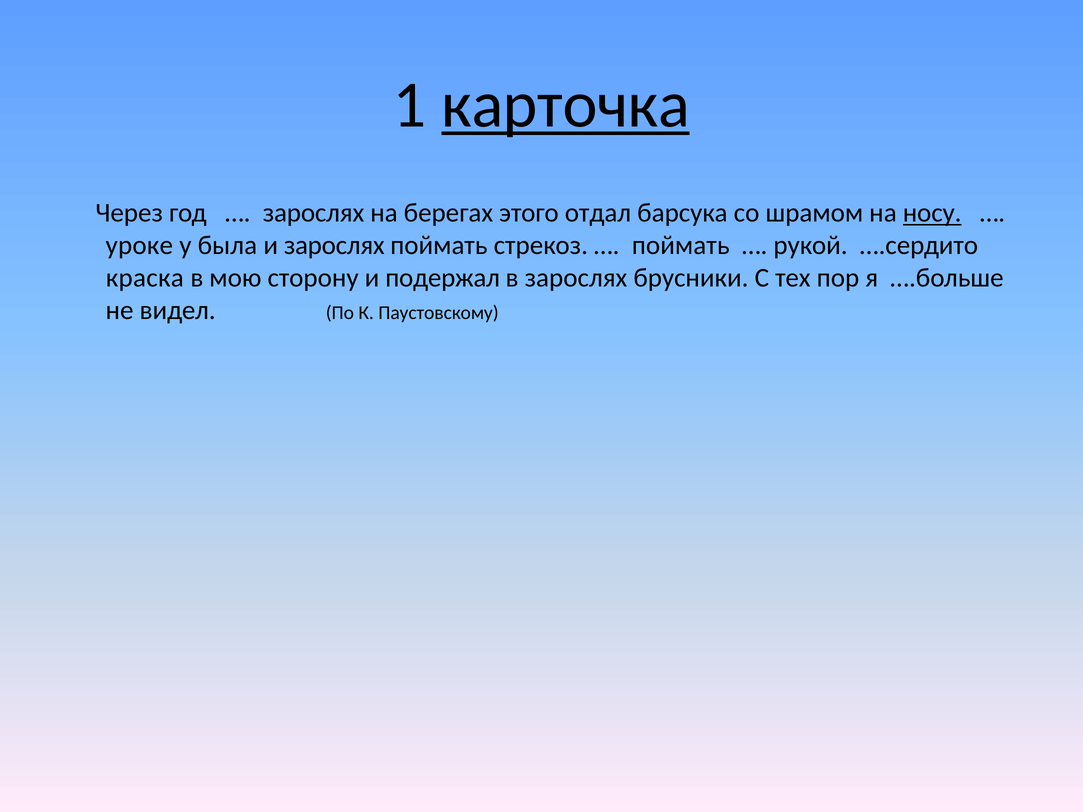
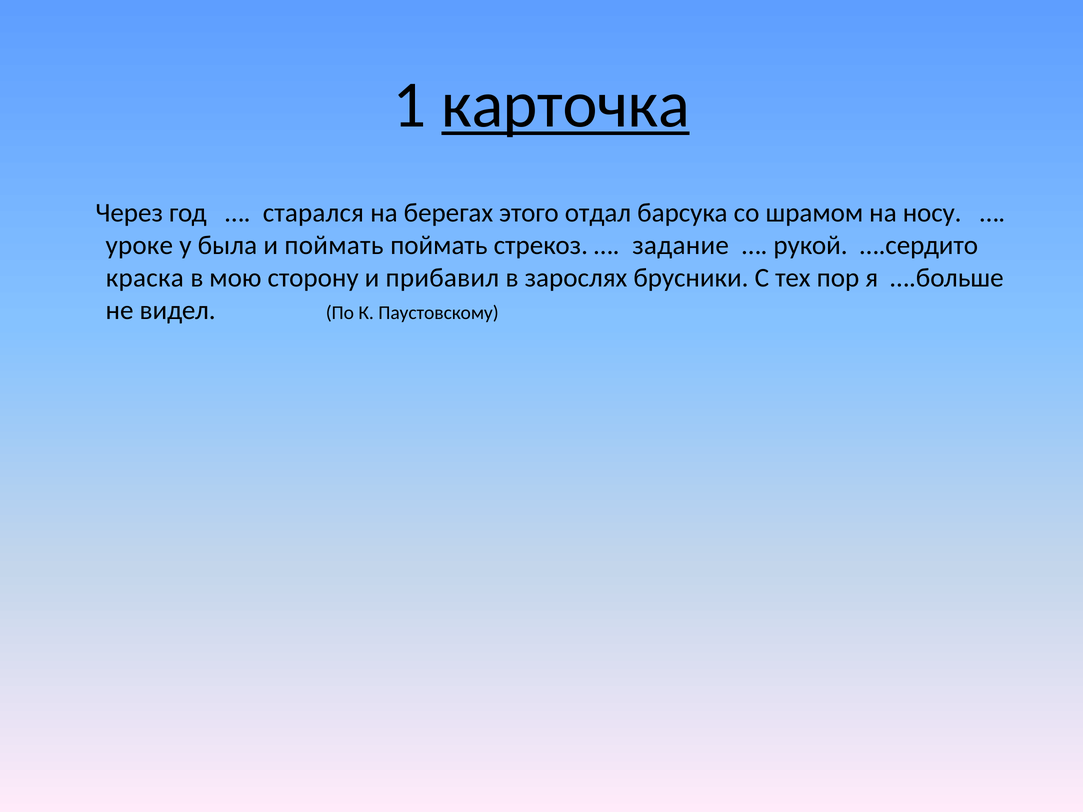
зарослях at (314, 213): зарослях -> старался
носу underline: present -> none
и зарослях: зарослях -> поймать
поймать at (681, 246): поймать -> задание
подержал: подержал -> прибавил
